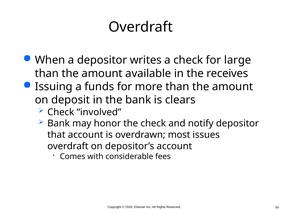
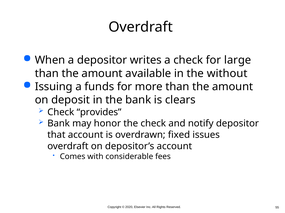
receives: receives -> without
involved: involved -> provides
most: most -> fixed
